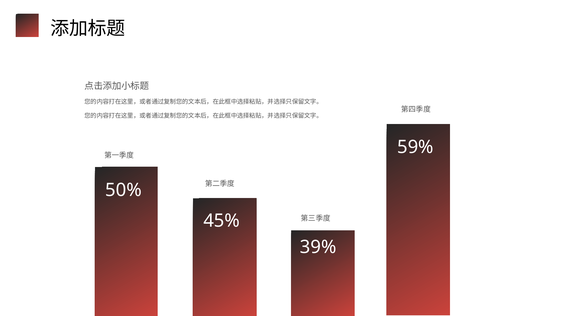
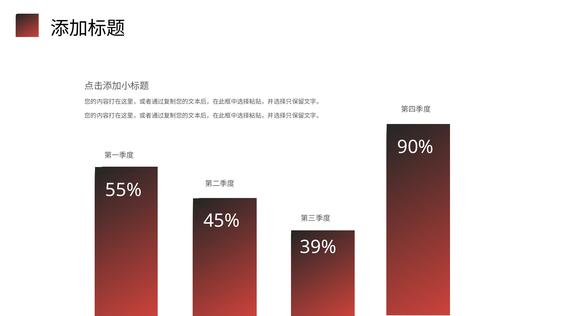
59%: 59% -> 90%
50%: 50% -> 55%
